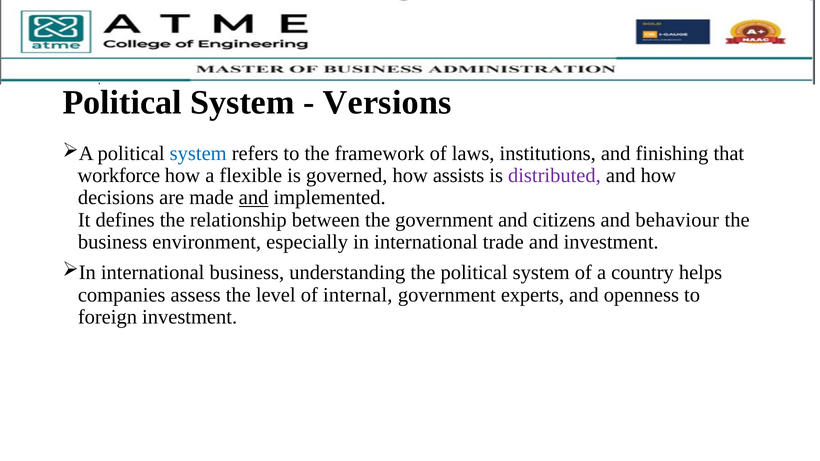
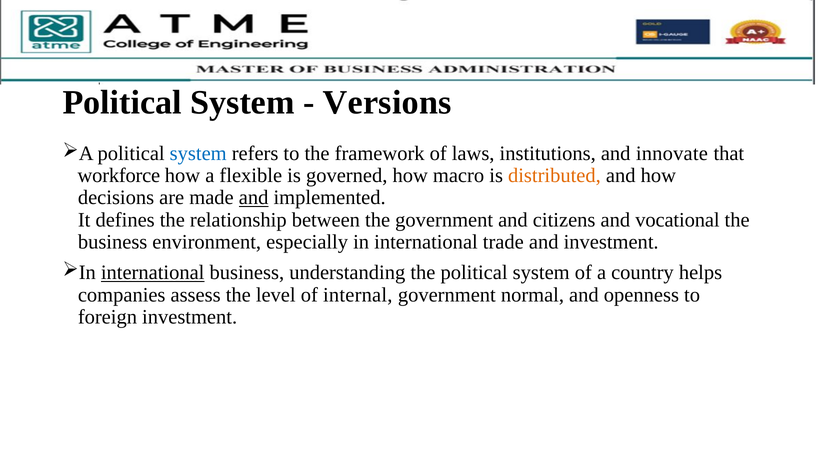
finishing: finishing -> innovate
assists: assists -> macro
distributed colour: purple -> orange
behaviour: behaviour -> vocational
international at (153, 273) underline: none -> present
experts: experts -> normal
